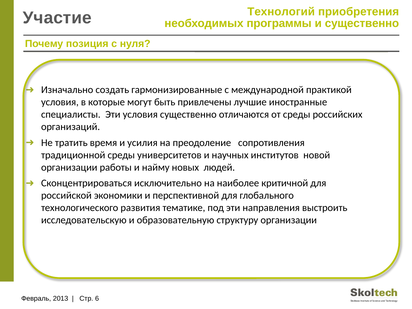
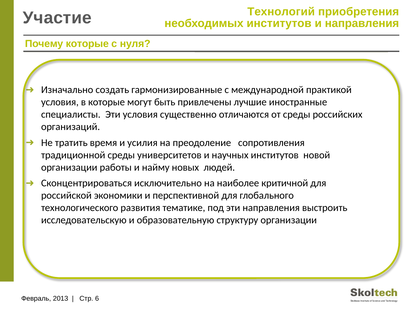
необходимых программы: программы -> институтов
и существенно: существенно -> направления
Почему позиция: позиция -> которые
